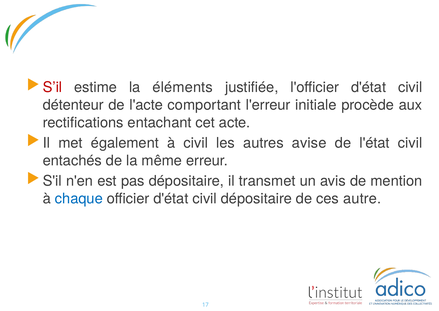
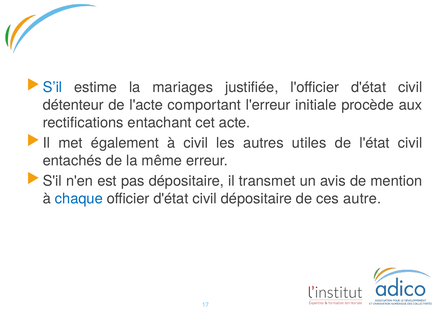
S’il colour: red -> blue
éléments: éléments -> mariages
avise: avise -> utiles
